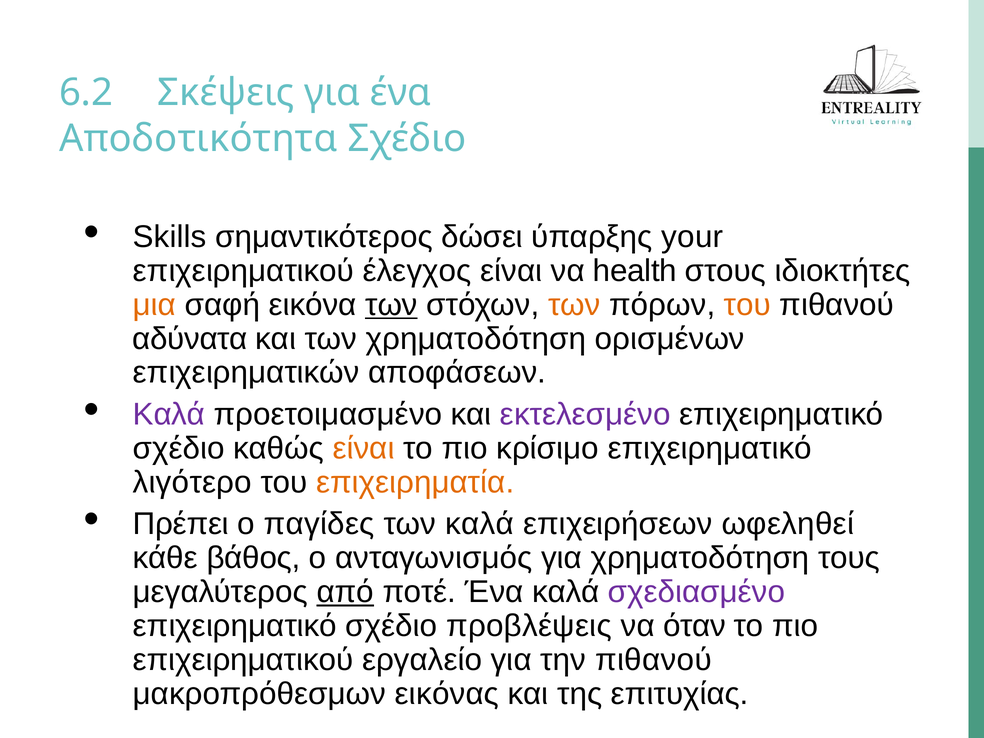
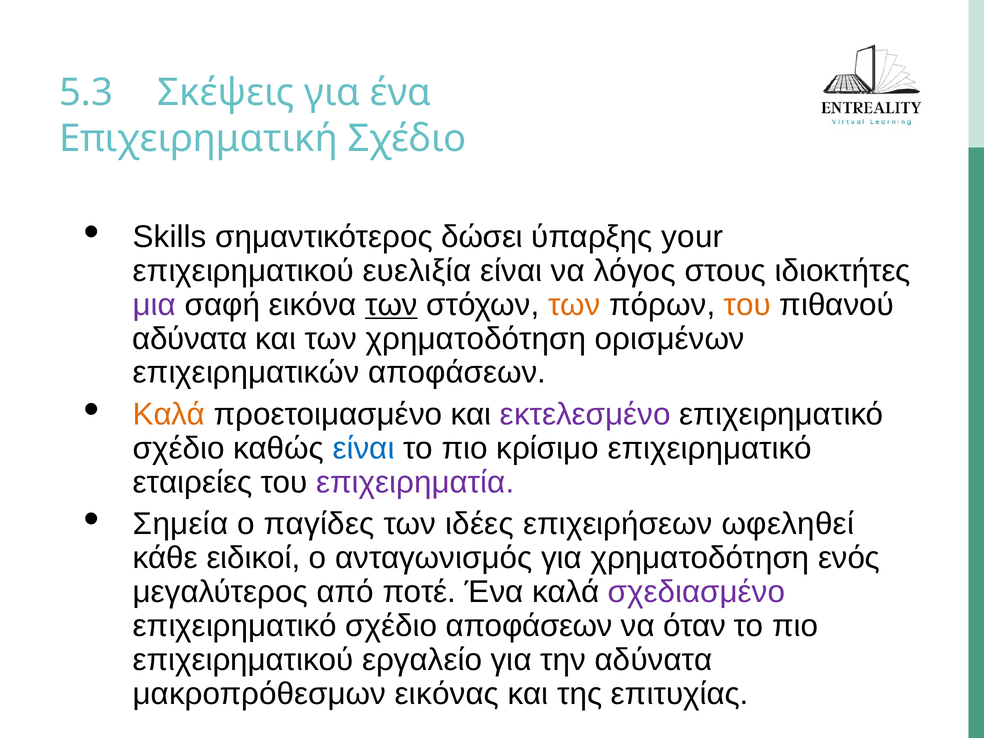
6.2: 6.2 -> 5.3
Αποδοτικότητα: Αποδοτικότητα -> Επιχειρηματική
έλεγχος: έλεγχος -> ευελιξία
health: health -> λόγος
μια colour: orange -> purple
Καλά at (169, 414) colour: purple -> orange
είναι at (364, 448) colour: orange -> blue
λιγότερο: λιγότερο -> εταιρείες
επιχειρηματία colour: orange -> purple
Πρέπει: Πρέπει -> Σημεία
των καλά: καλά -> ιδέες
βάθος: βάθος -> ειδικοί
τους: τους -> ενός
από underline: present -> none
σχέδιο προβλέψεις: προβλέψεις -> αποφάσεων
την πιθανού: πιθανού -> αδύνατα
